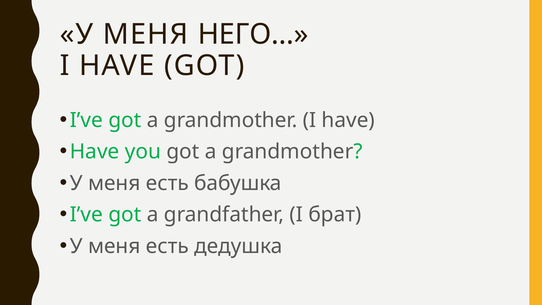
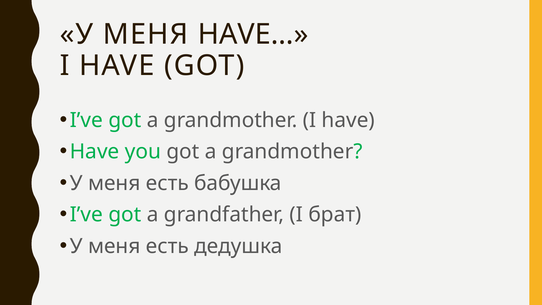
НЕГО…: НЕГО… -> HAVE…
